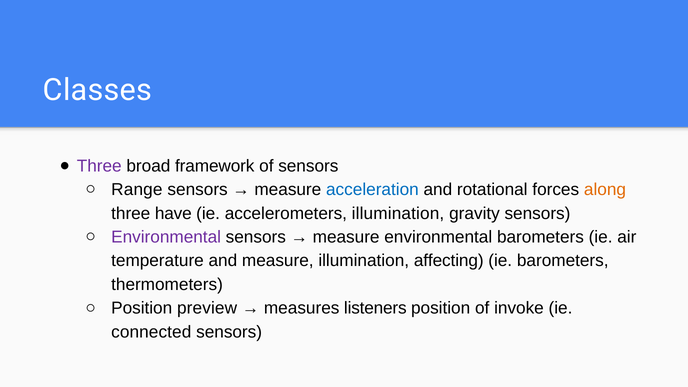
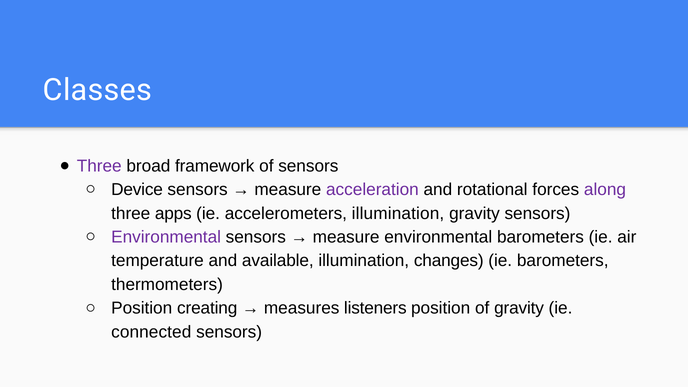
Range: Range -> Device
acceleration colour: blue -> purple
along colour: orange -> purple
have: have -> apps
and measure: measure -> available
affecting: affecting -> changes
preview: preview -> creating
of invoke: invoke -> gravity
